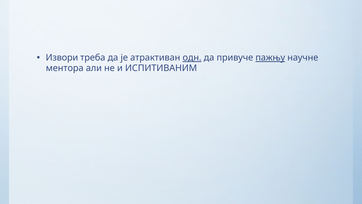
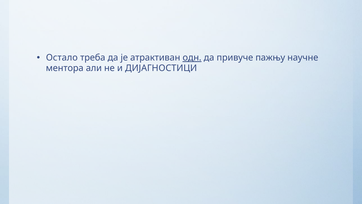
Извори: Извори -> Остало
пажњу underline: present -> none
ИСПИТИВАНИМ: ИСПИТИВАНИМ -> ДИЈАГНОСТИЦИ
